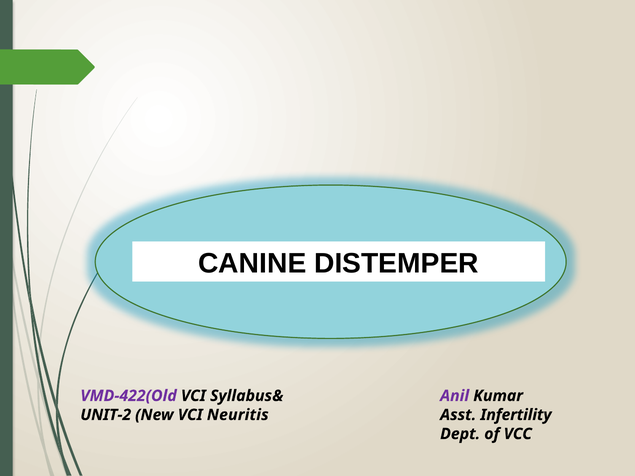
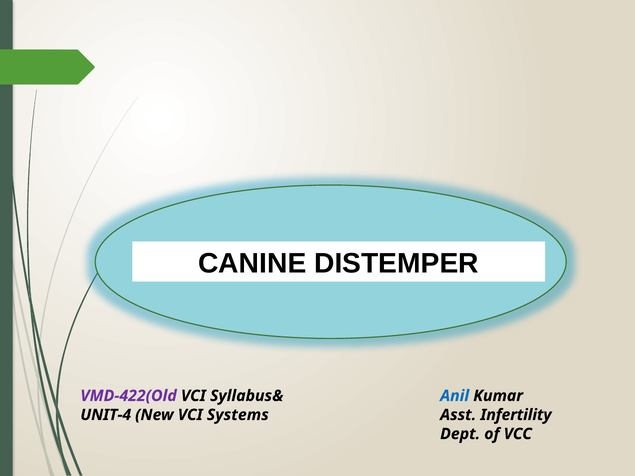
Anil colour: purple -> blue
UNIT-2: UNIT-2 -> UNIT-4
Neuritis: Neuritis -> Systems
